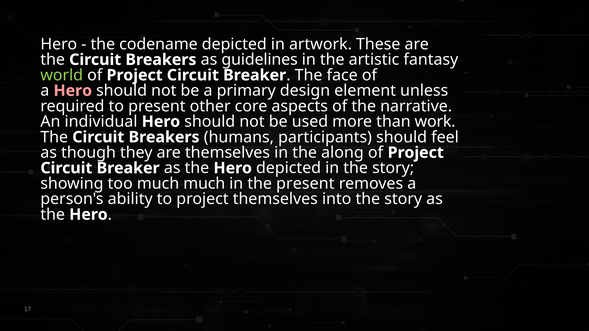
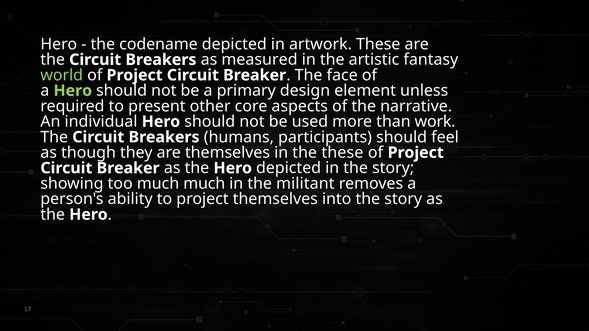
guidelines: guidelines -> measured
Hero at (73, 91) colour: pink -> light green
the along: along -> these
the present: present -> militant
